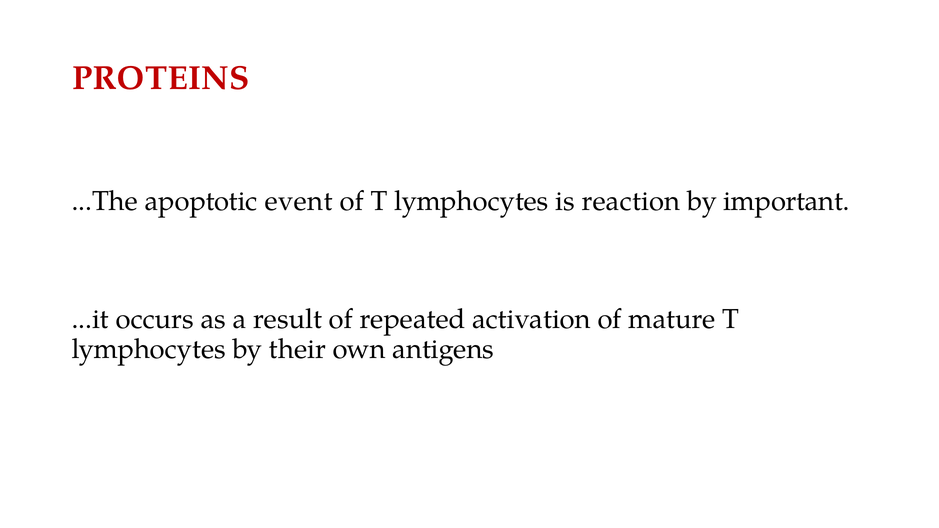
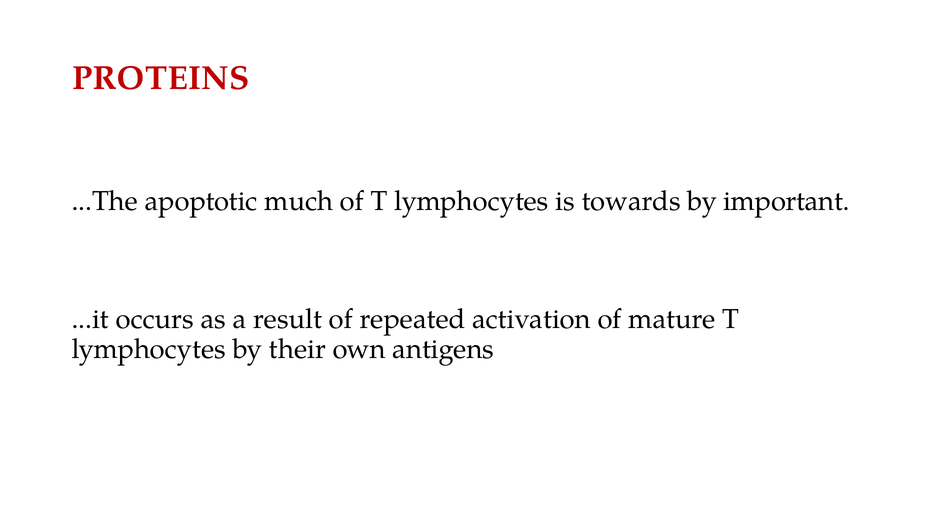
event: event -> much
reaction: reaction -> towards
